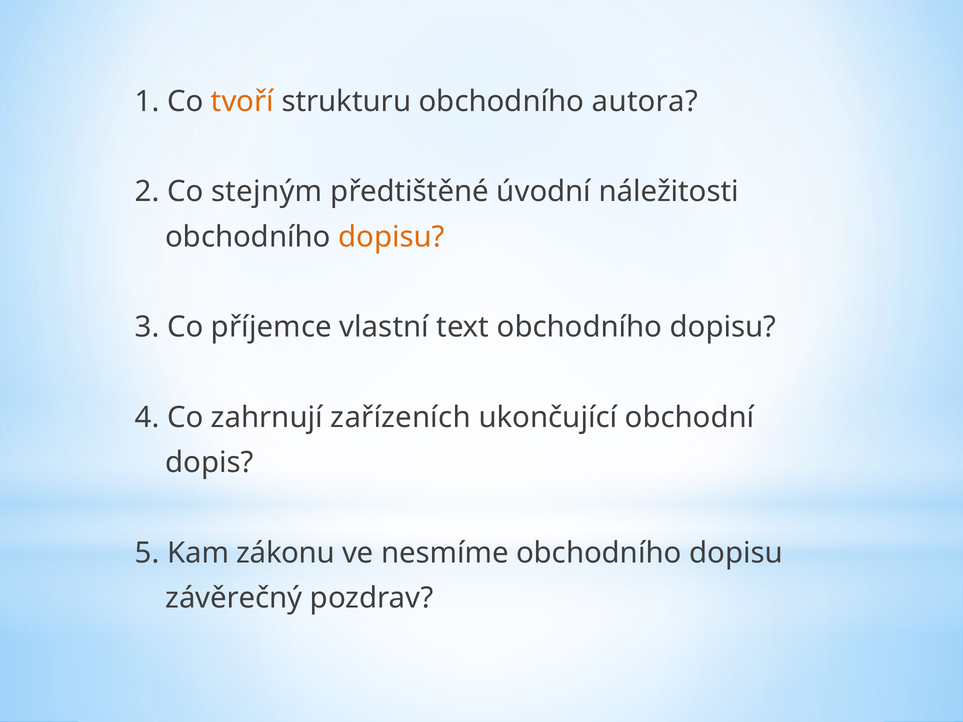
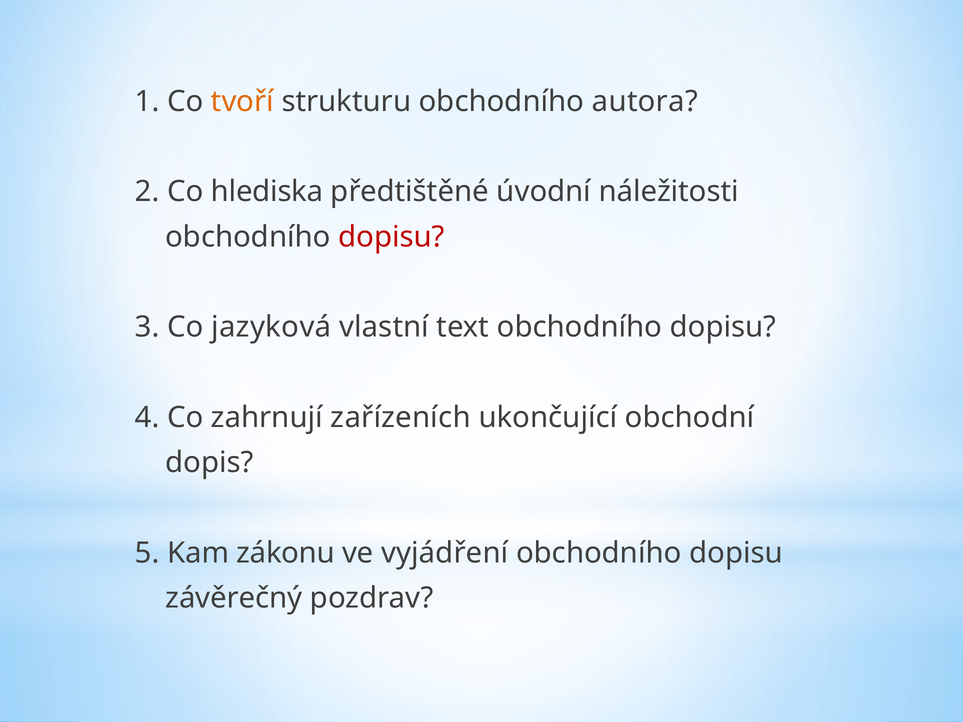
stejným: stejným -> hlediska
dopisu at (391, 237) colour: orange -> red
příjemce: příjemce -> jazyková
nesmíme: nesmíme -> vyjádření
